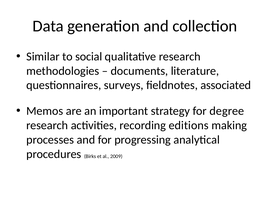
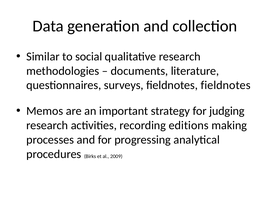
fieldnotes associated: associated -> fieldnotes
degree: degree -> judging
